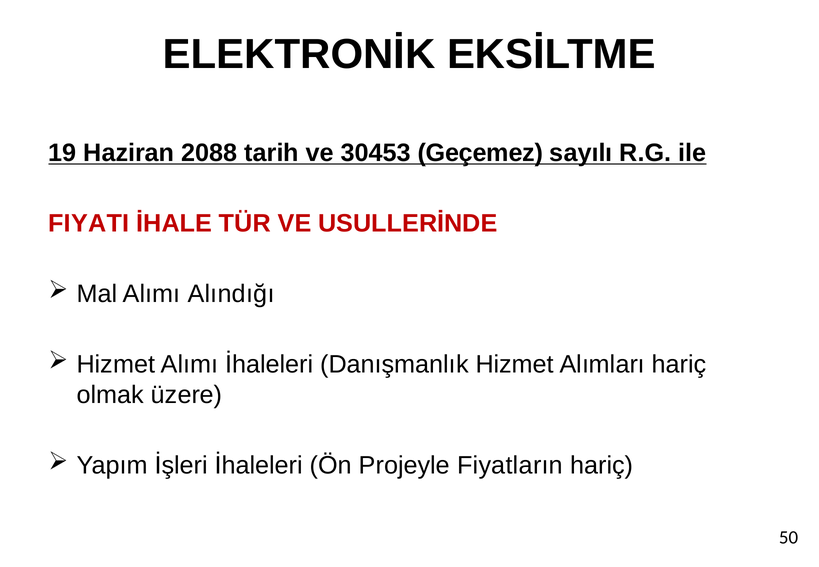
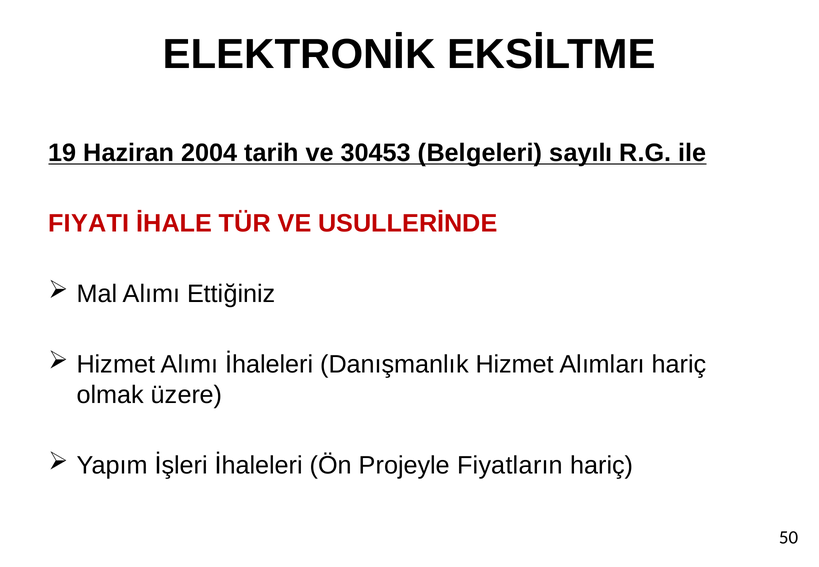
2088: 2088 -> 2004
Geçemez: Geçemez -> Belgeleri
Alındığı: Alındığı -> Ettiğiniz
